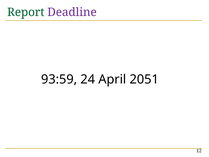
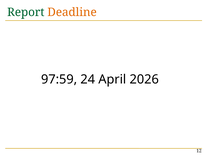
Deadline colour: purple -> orange
93:59: 93:59 -> 97:59
2051: 2051 -> 2026
